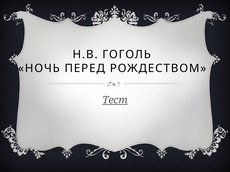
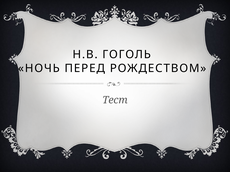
Тест underline: present -> none
